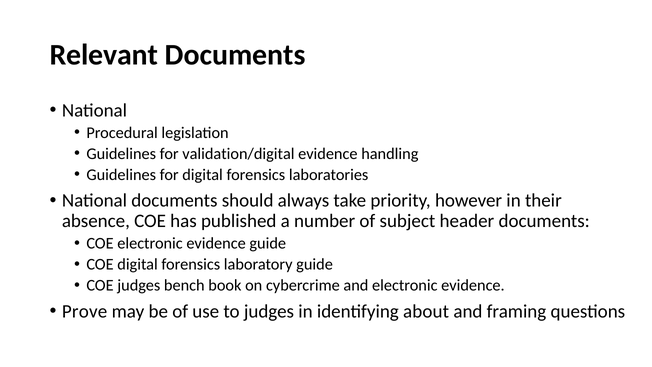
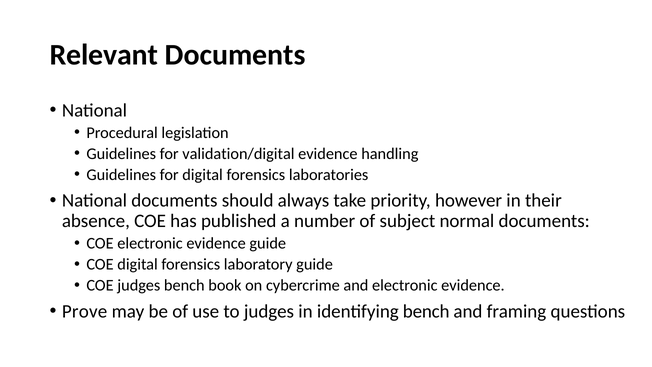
header: header -> normal
identifying about: about -> bench
